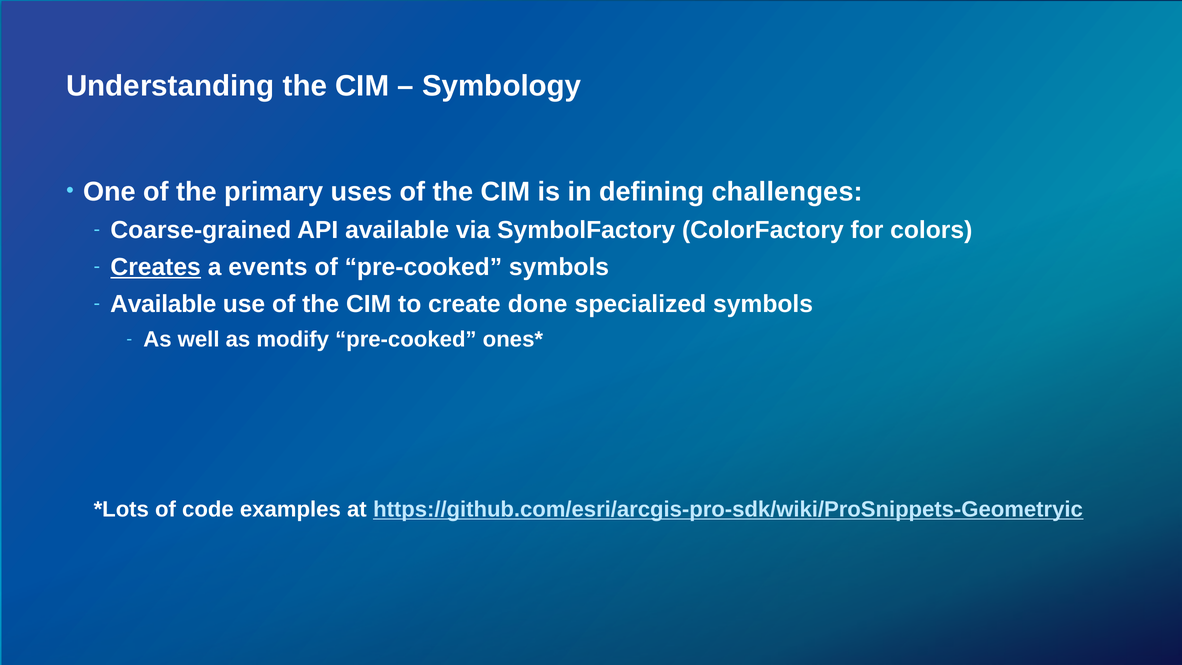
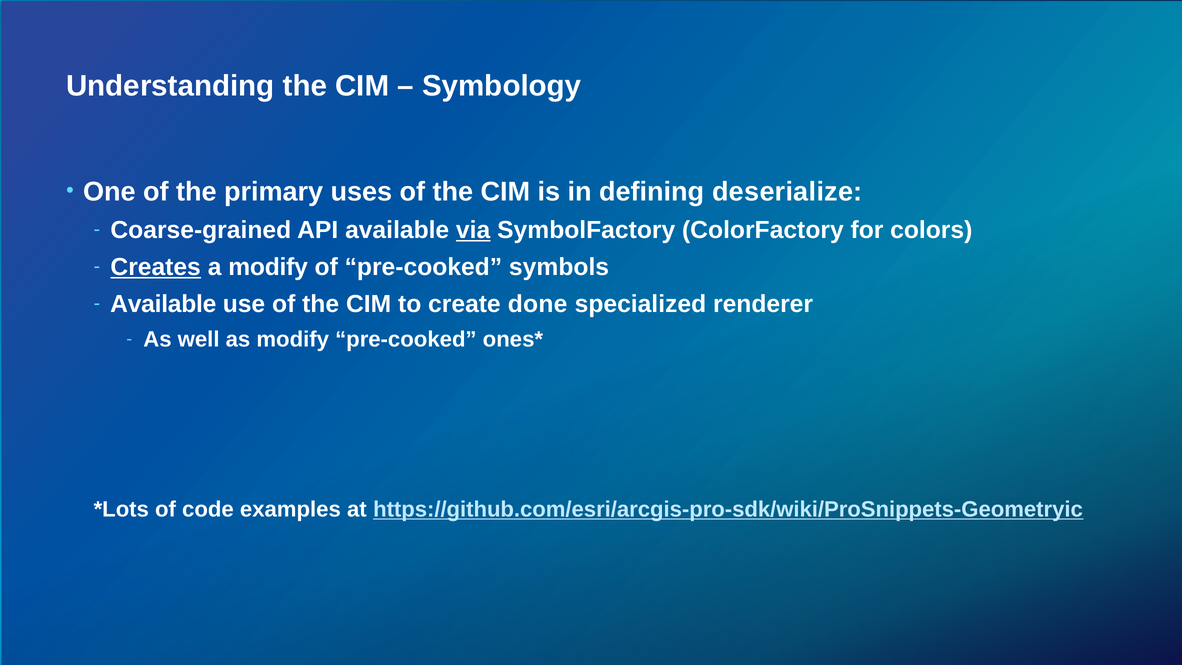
challenges: challenges -> deserialize
via underline: none -> present
a events: events -> modify
specialized symbols: symbols -> renderer
